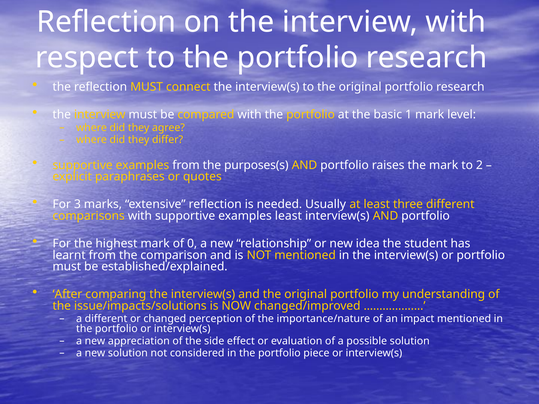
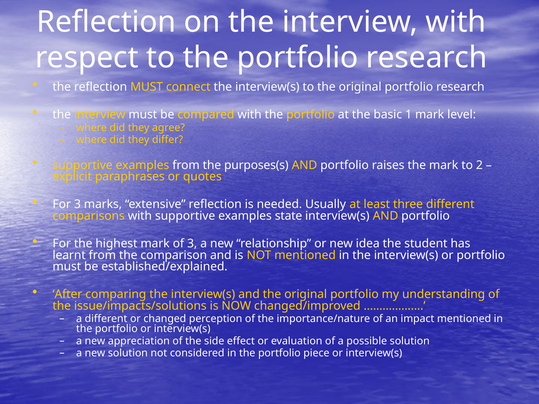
examples least: least -> state
of 0: 0 -> 3
